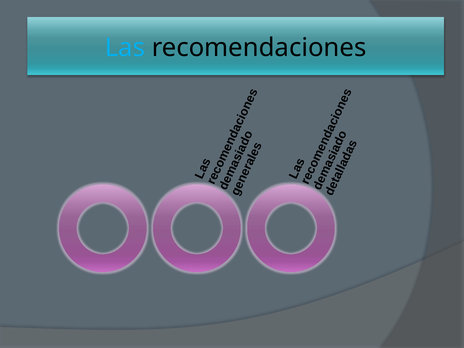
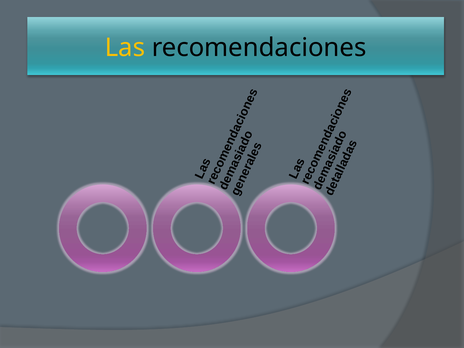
Las colour: light blue -> yellow
